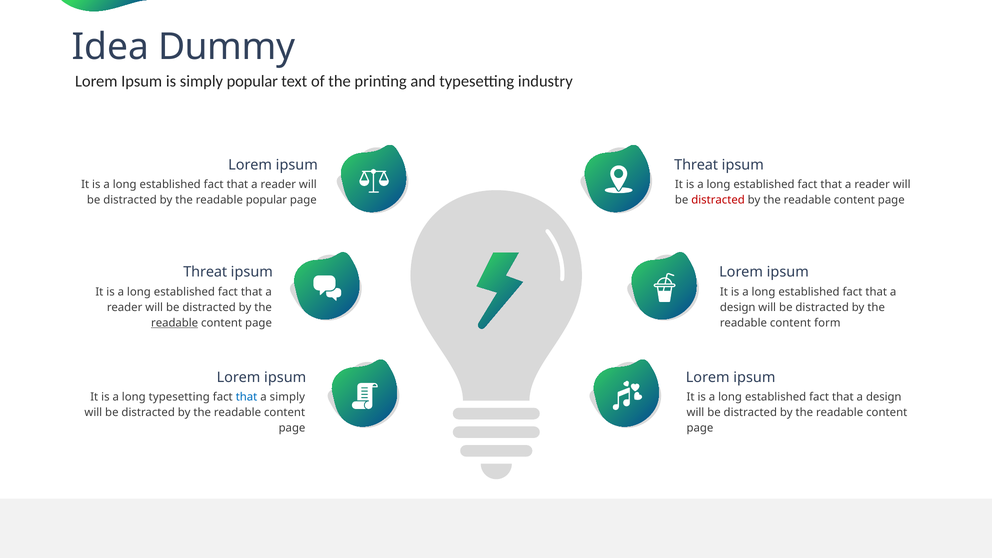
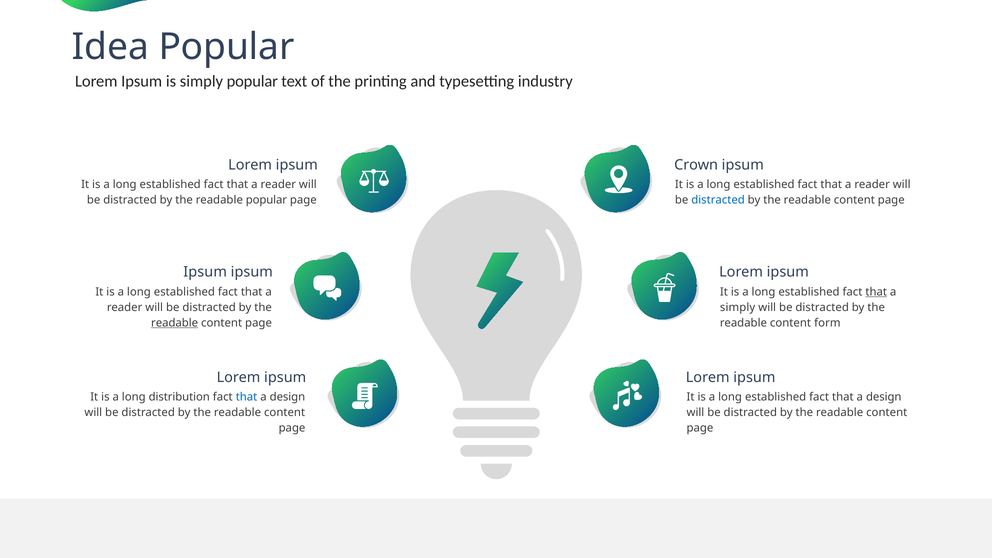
Idea Dummy: Dummy -> Popular
Threat at (696, 165): Threat -> Crown
distracted at (718, 200) colour: red -> blue
Threat at (205, 272): Threat -> Ipsum
that at (876, 292) underline: none -> present
design at (738, 307): design -> simply
long typesetting: typesetting -> distribution
simply at (287, 397): simply -> design
